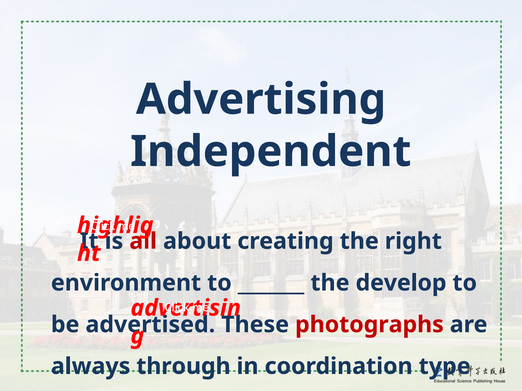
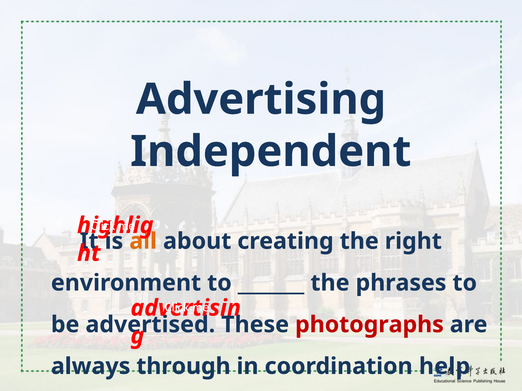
all colour: red -> orange
develop: develop -> phrases
type: type -> help
